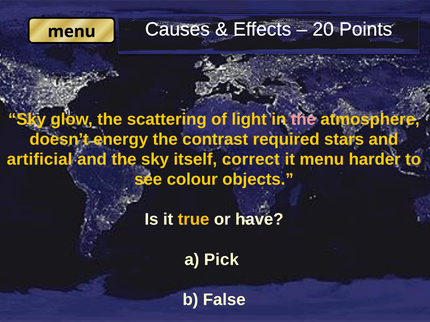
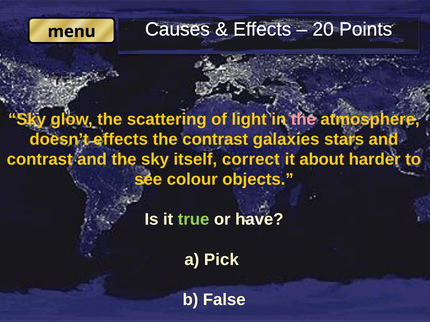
doesn’t energy: energy -> effects
required: required -> galaxies
artificial at (40, 160): artificial -> contrast
it menu: menu -> about
true colour: yellow -> light green
